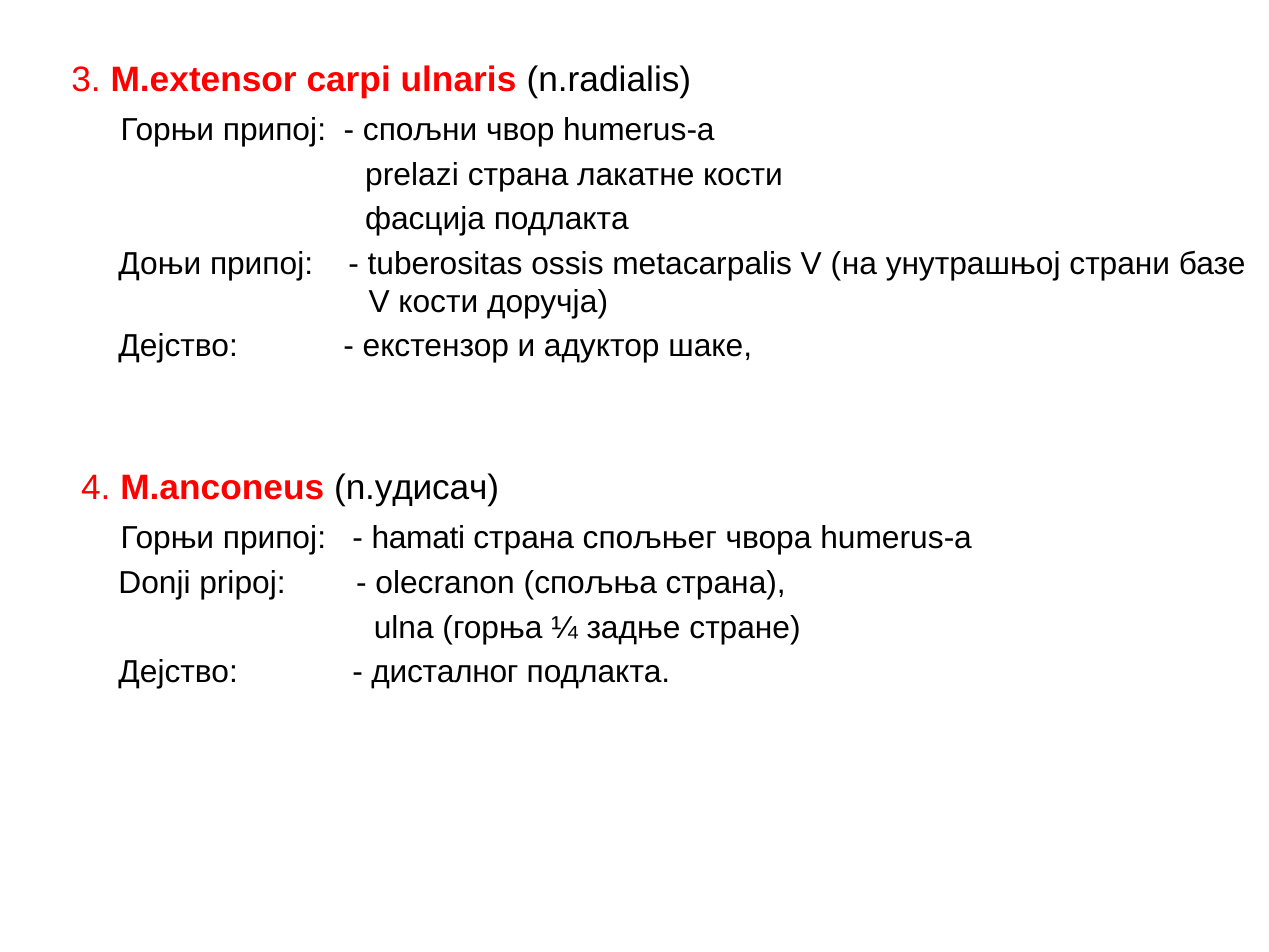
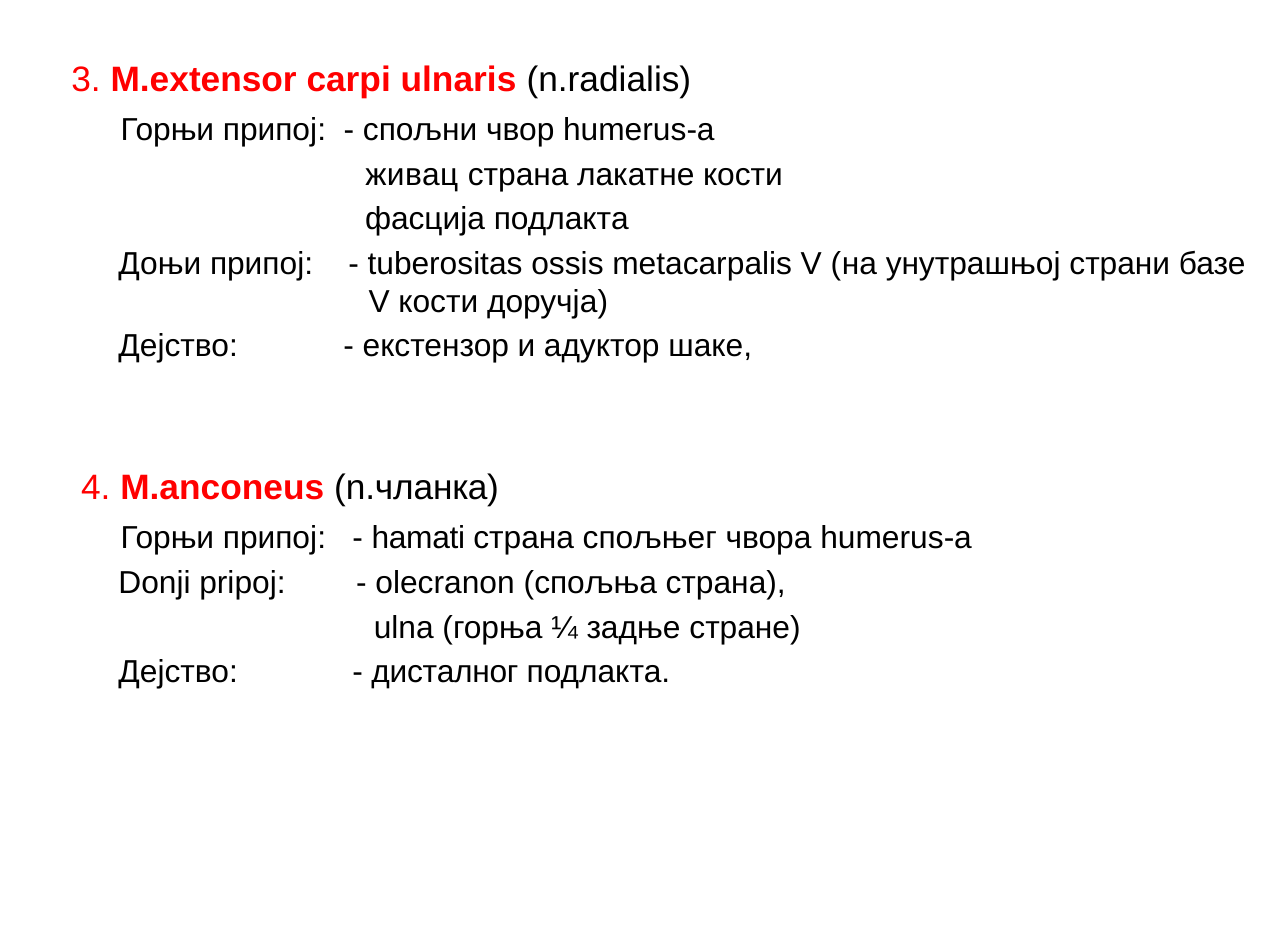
prelazi: prelazi -> живац
n.удисач: n.удисач -> n.члaнкa
